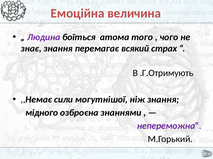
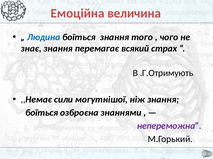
Людина colour: purple -> blue
боїться атома: атома -> знання
мідного at (42, 113): мідного -> боїться
